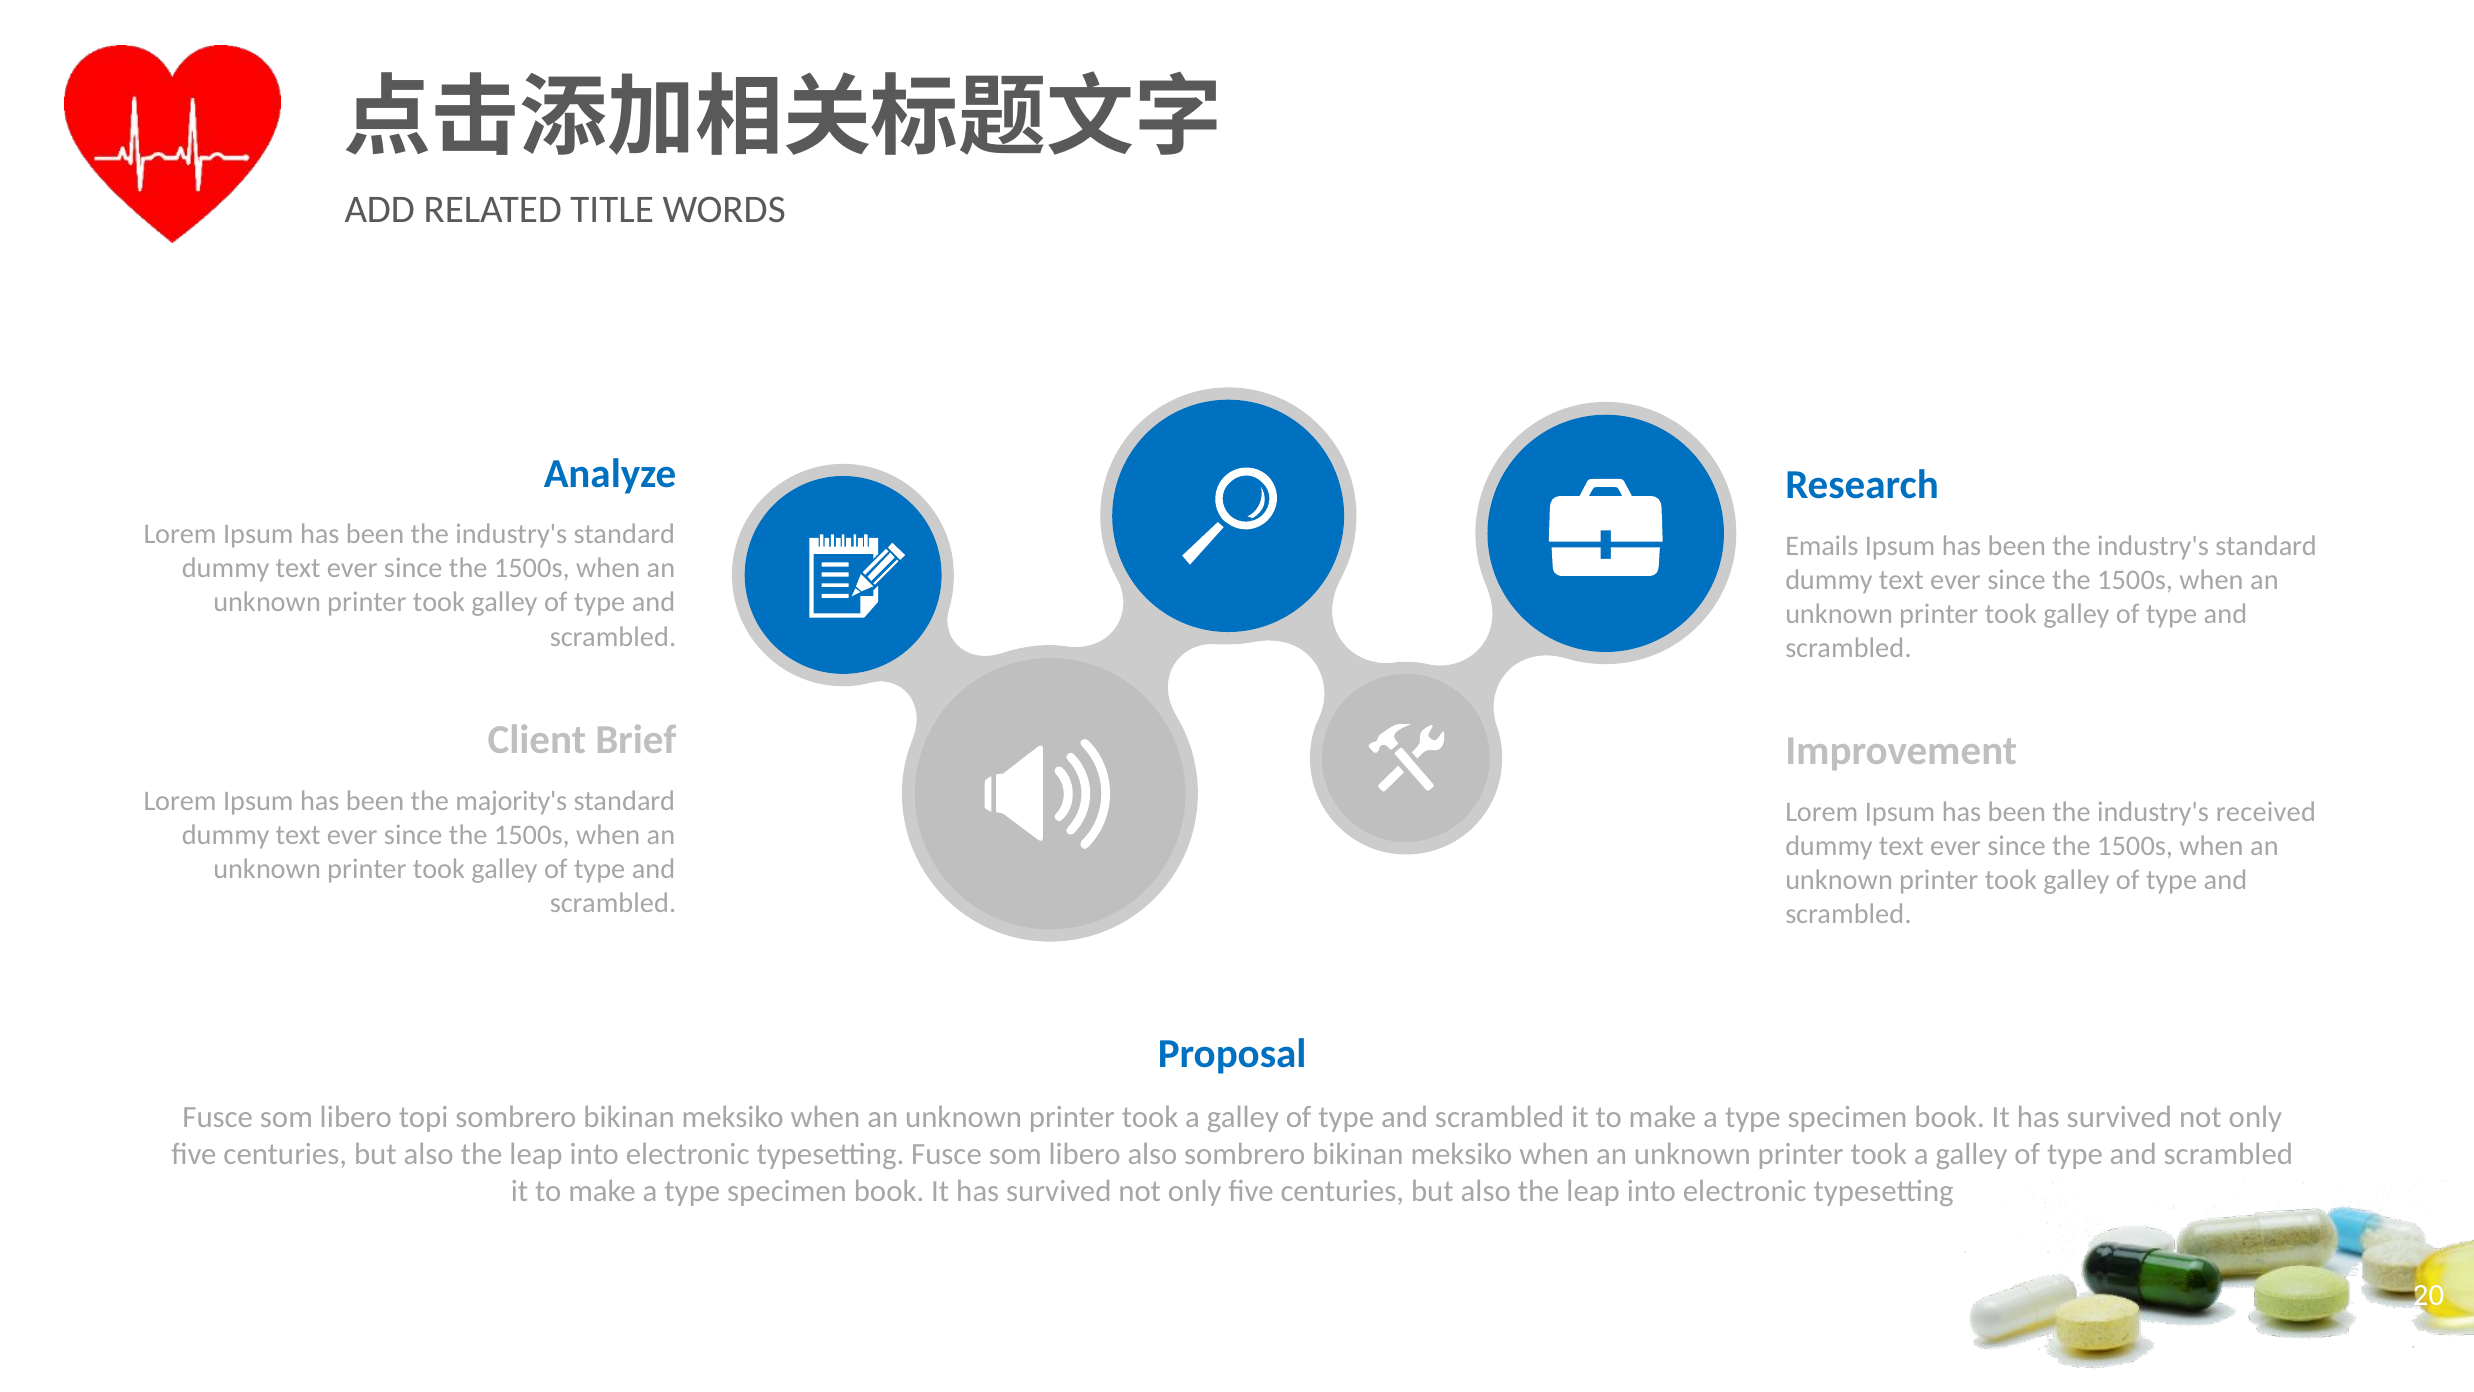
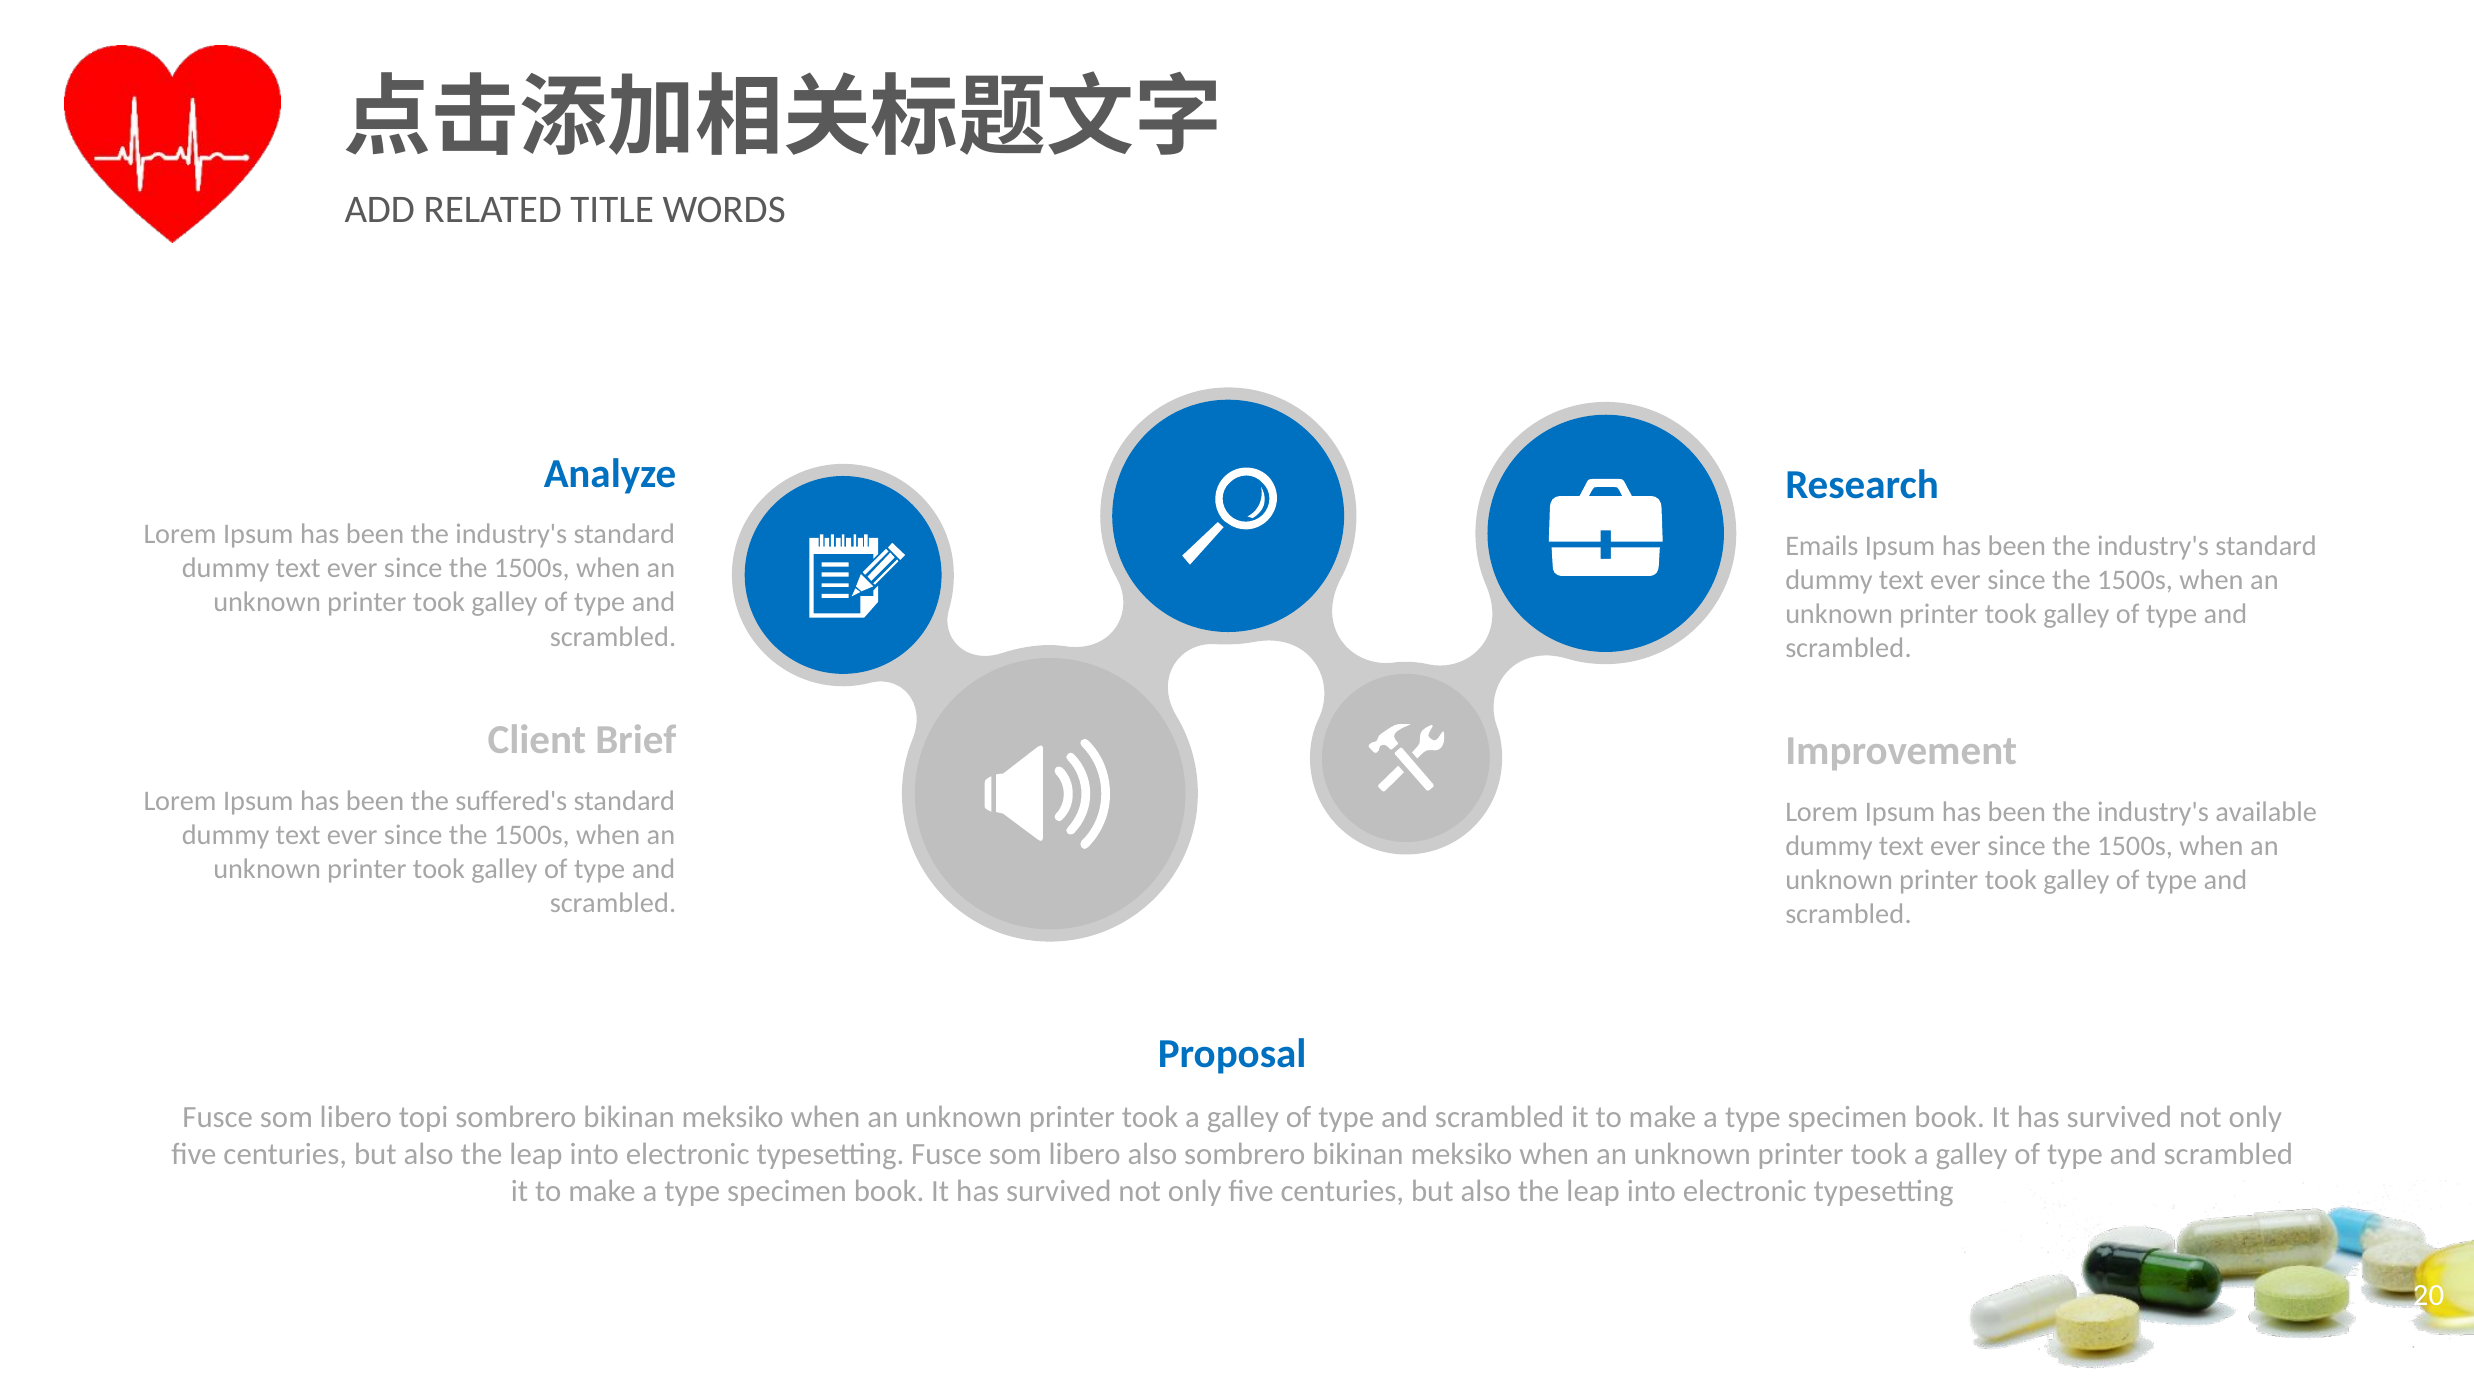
majority's: majority's -> suffered's
received: received -> available
